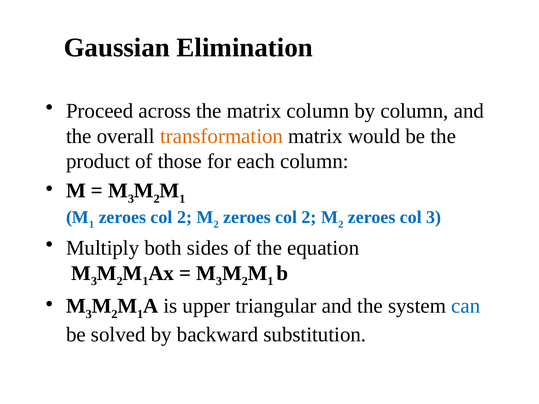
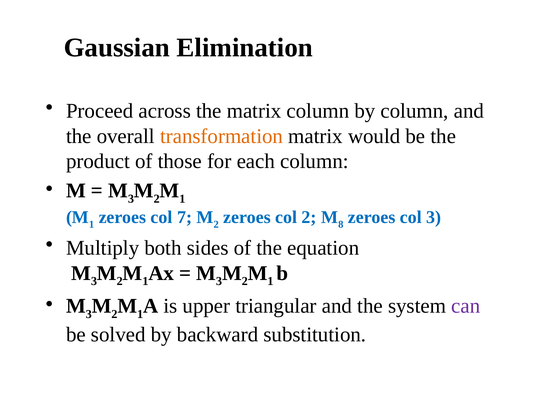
1 zeroes col 2: 2 -> 7
2 at (341, 224): 2 -> 8
can colour: blue -> purple
